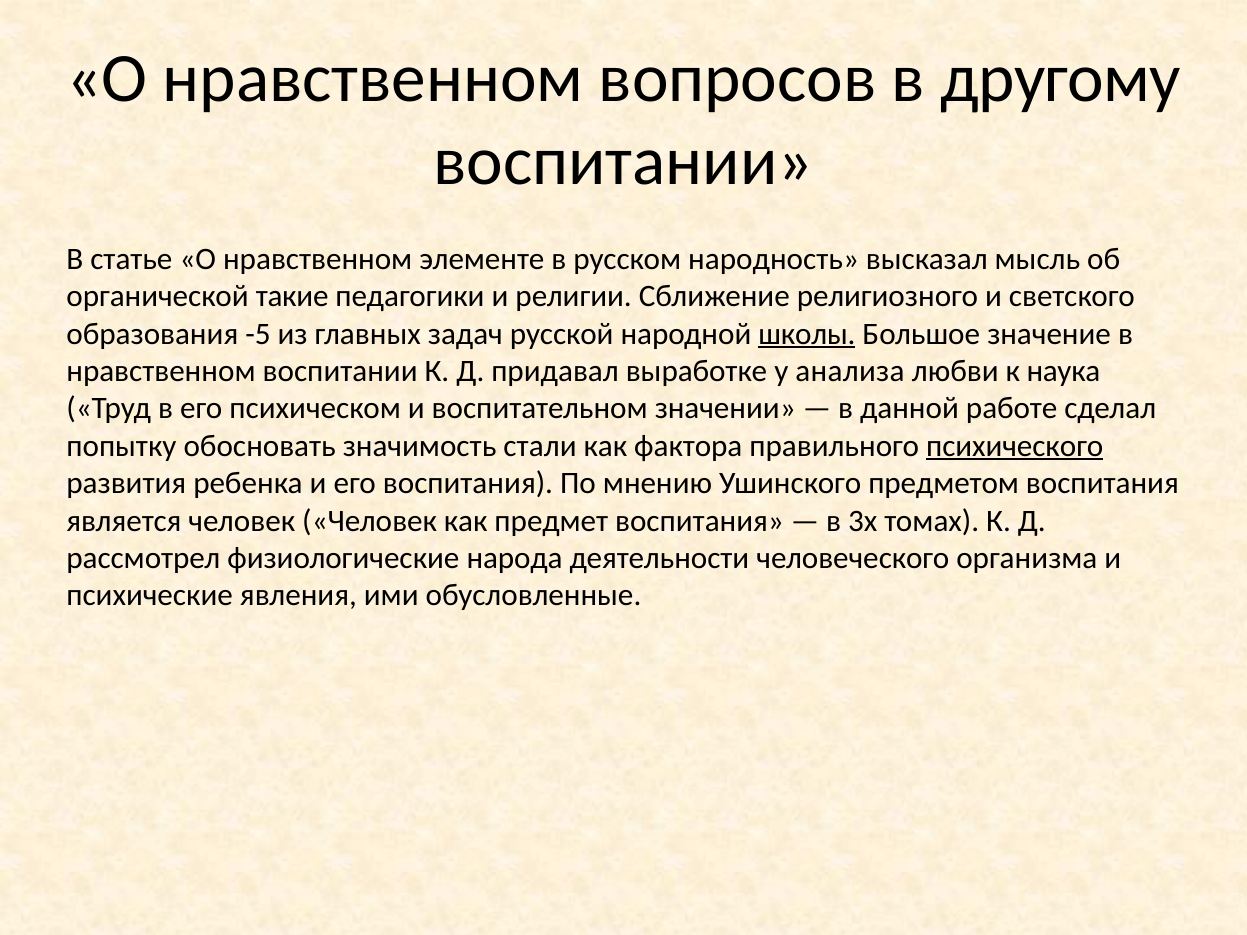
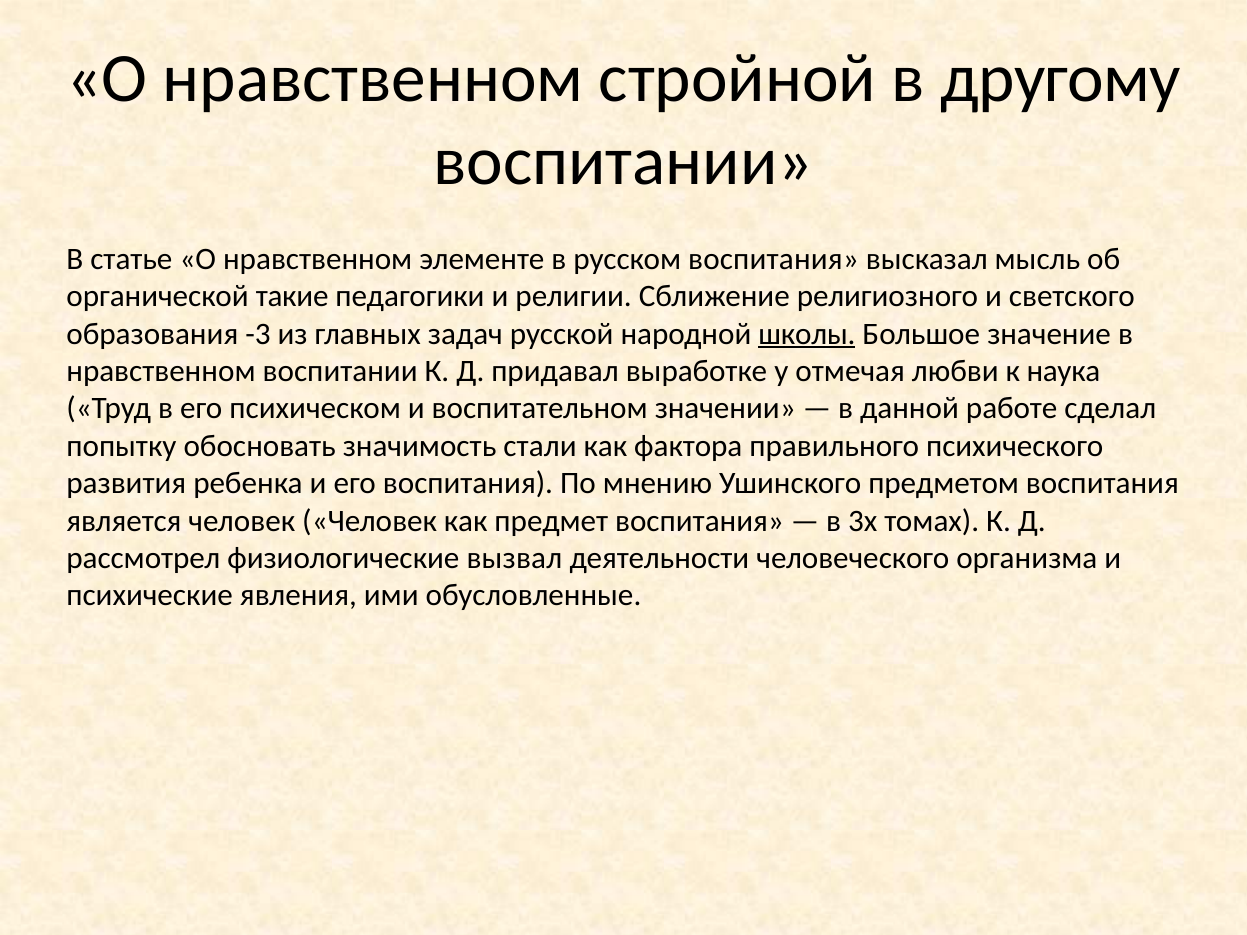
вопросов: вопросов -> стройной
русском народность: народность -> воспитания
-5: -5 -> -3
анализа: анализа -> отмечая
психического underline: present -> none
народа: народа -> вызвал
